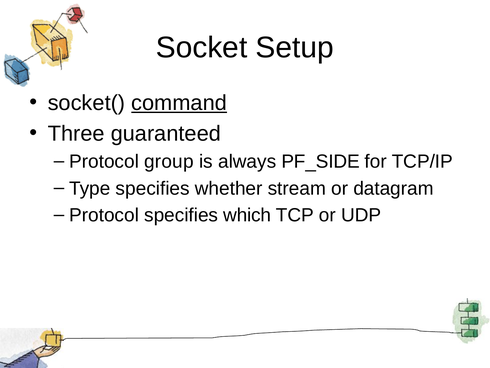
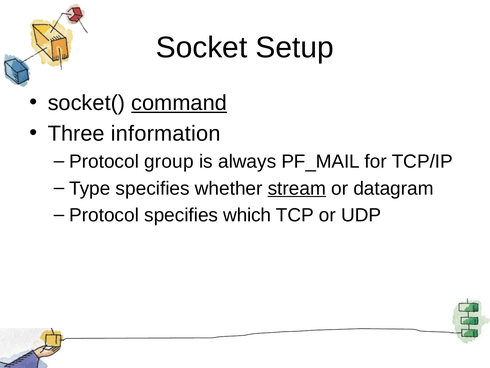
guaranteed: guaranteed -> information
PF_SIDE: PF_SIDE -> PF_MAIL
stream underline: none -> present
